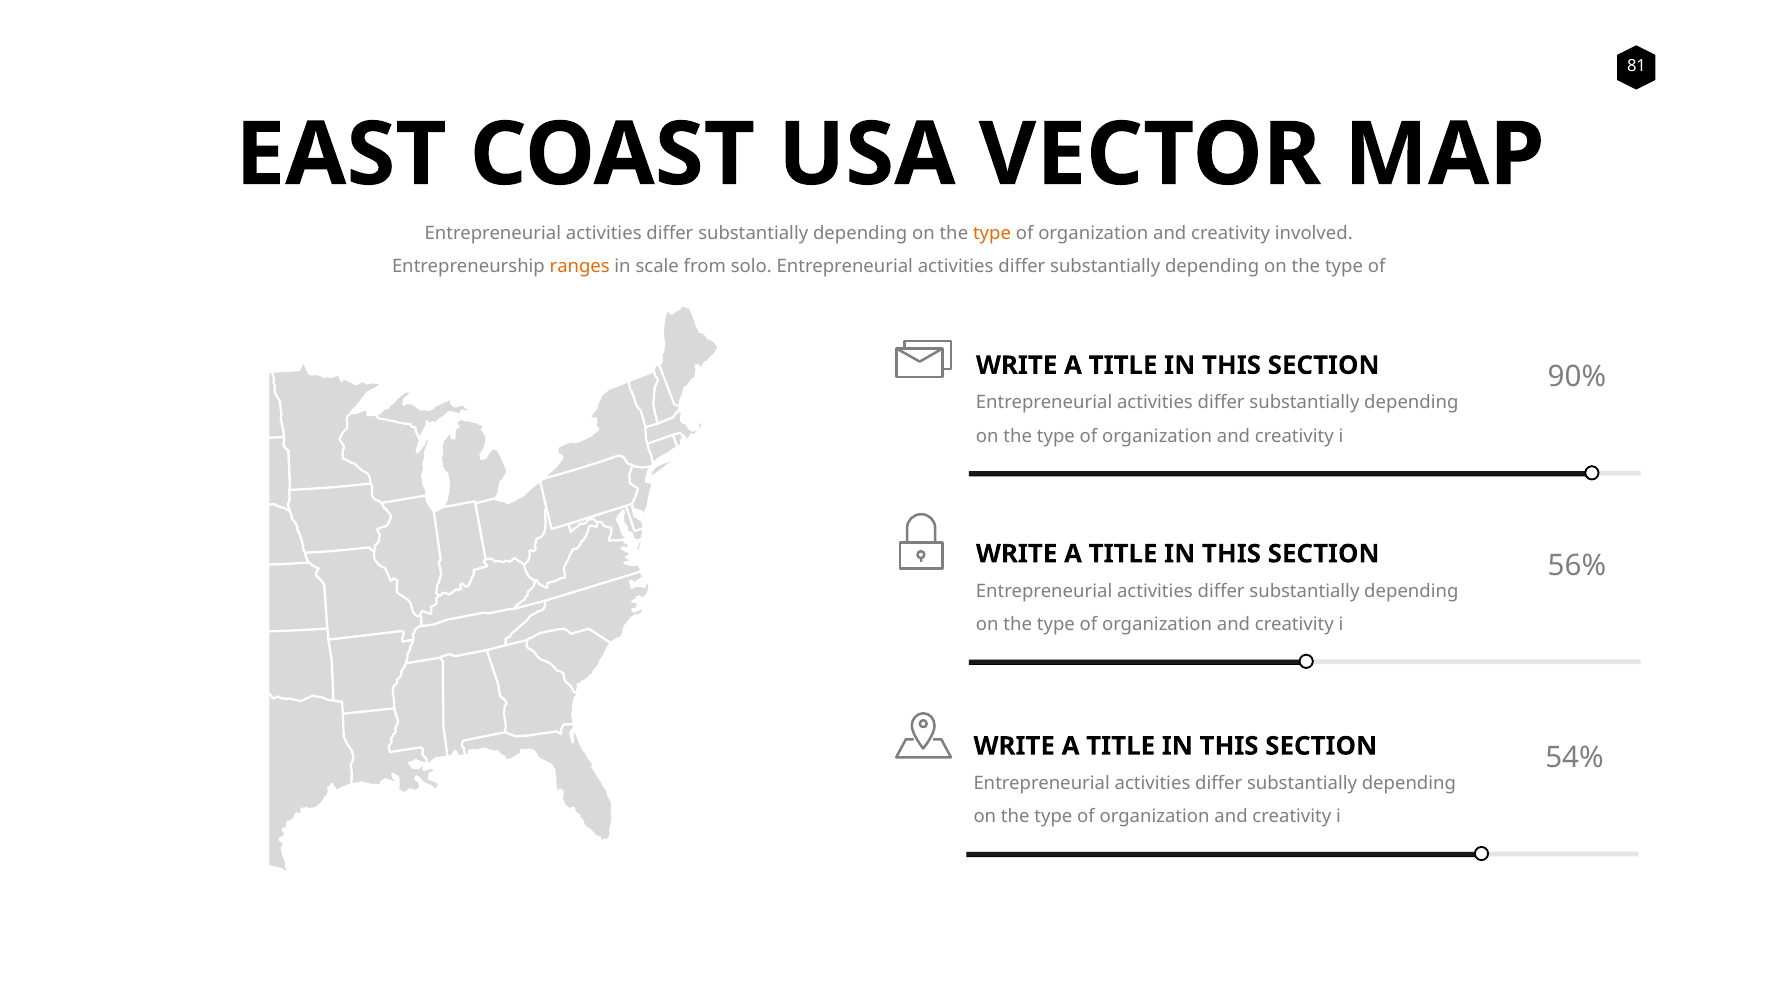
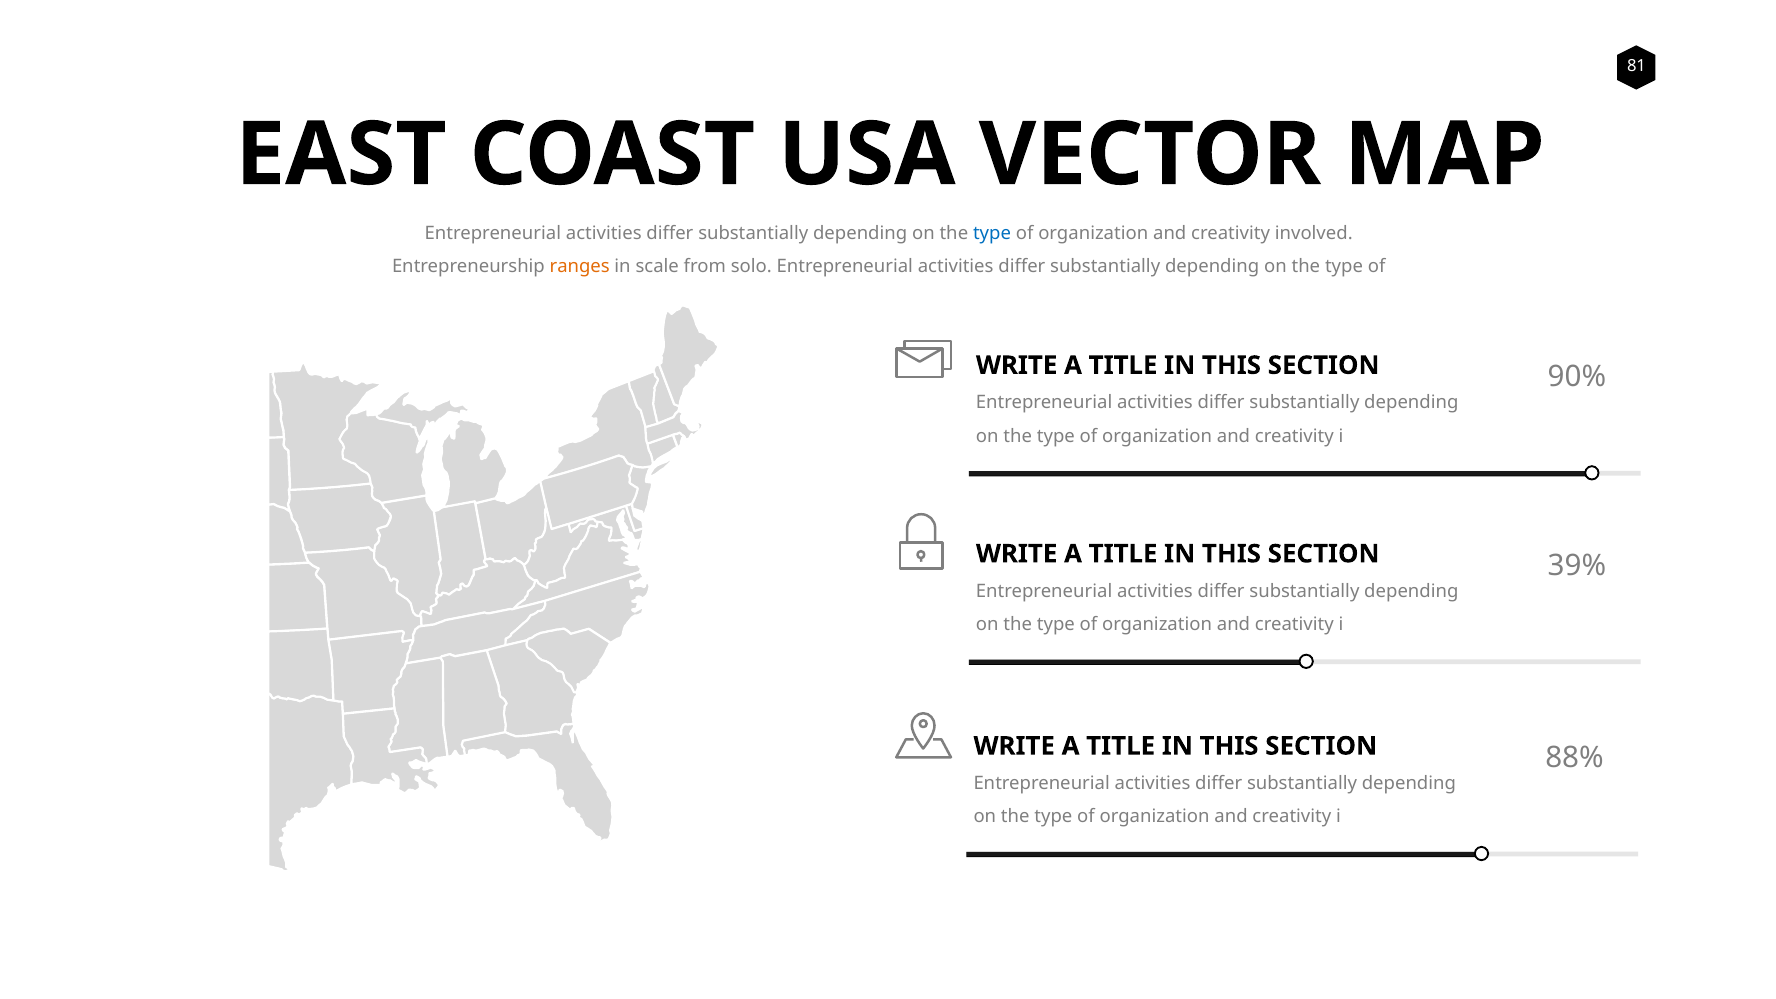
type at (992, 233) colour: orange -> blue
56%: 56% -> 39%
54%: 54% -> 88%
